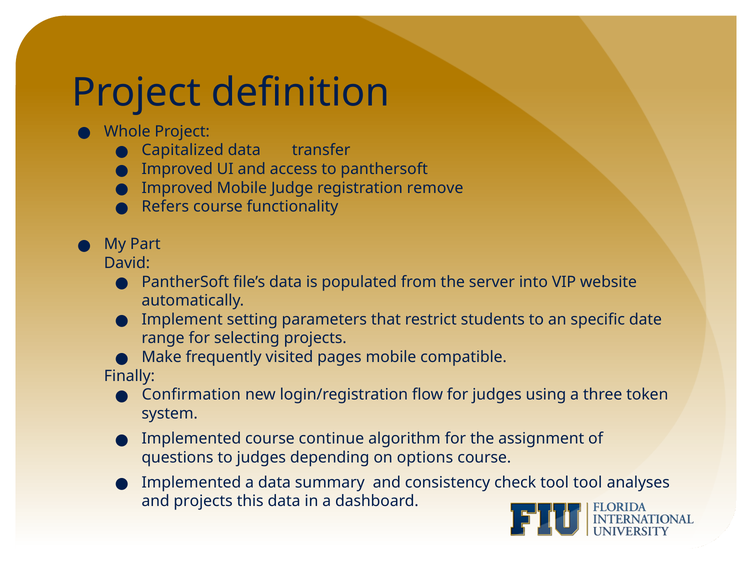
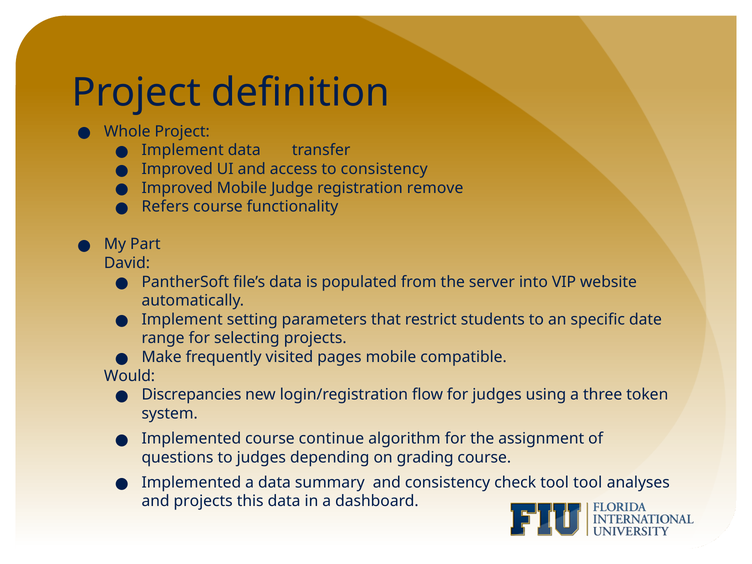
Capitalized at (183, 150): Capitalized -> Implement
to panthersoft: panthersoft -> consistency
Finally: Finally -> Would
Confirmation: Confirmation -> Discrepancies
options: options -> grading
